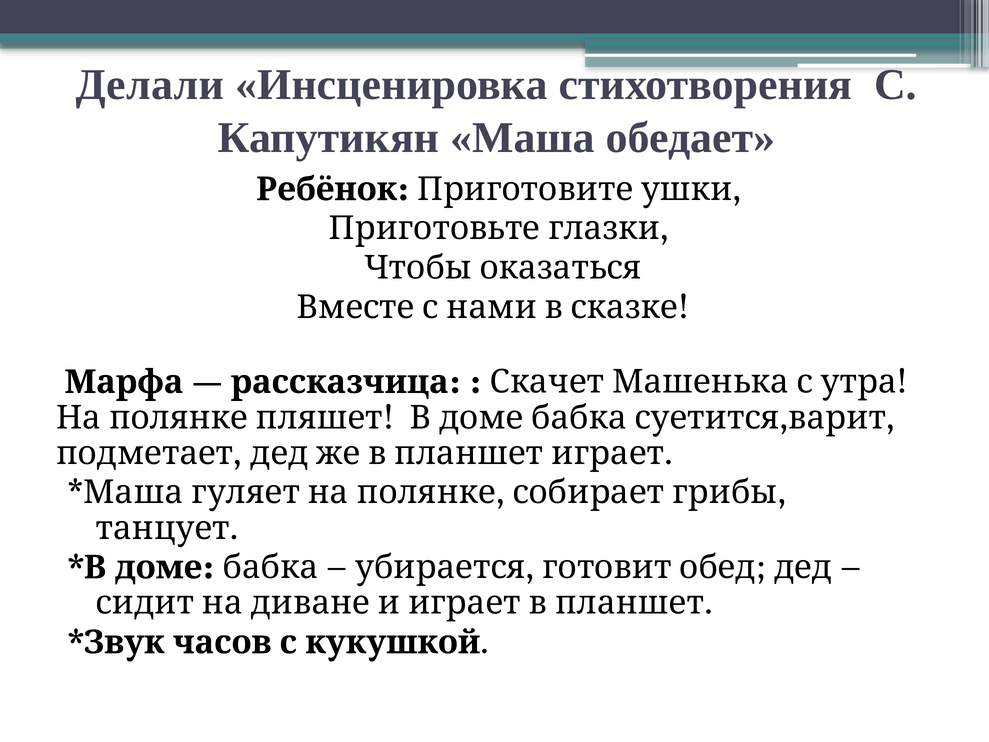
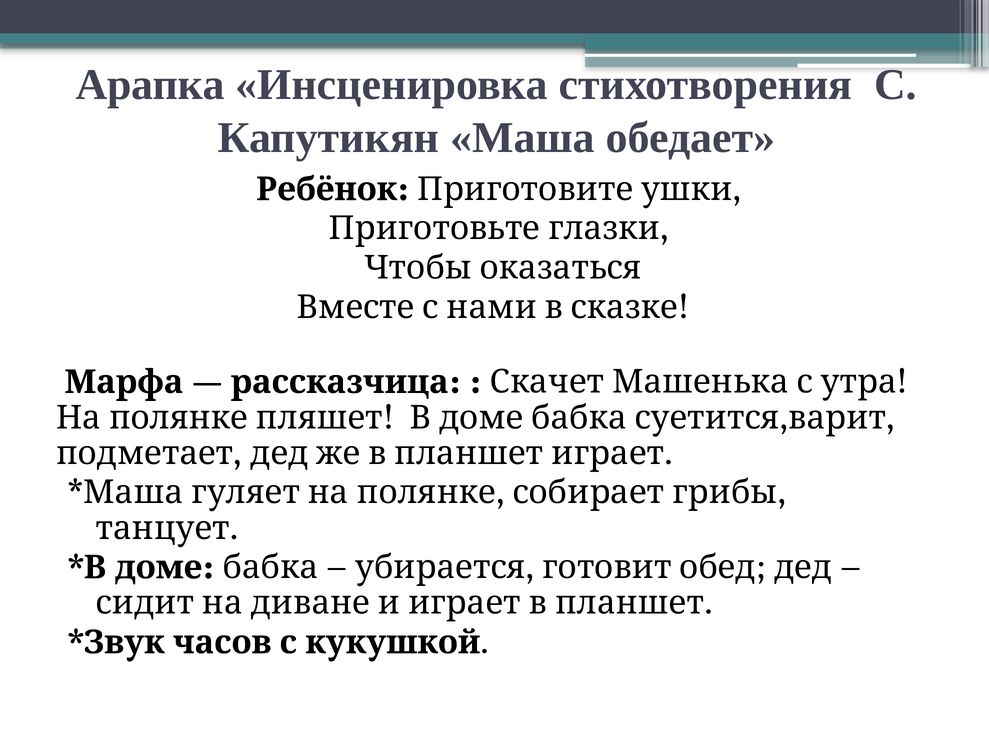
Делали: Делали -> Арапка
